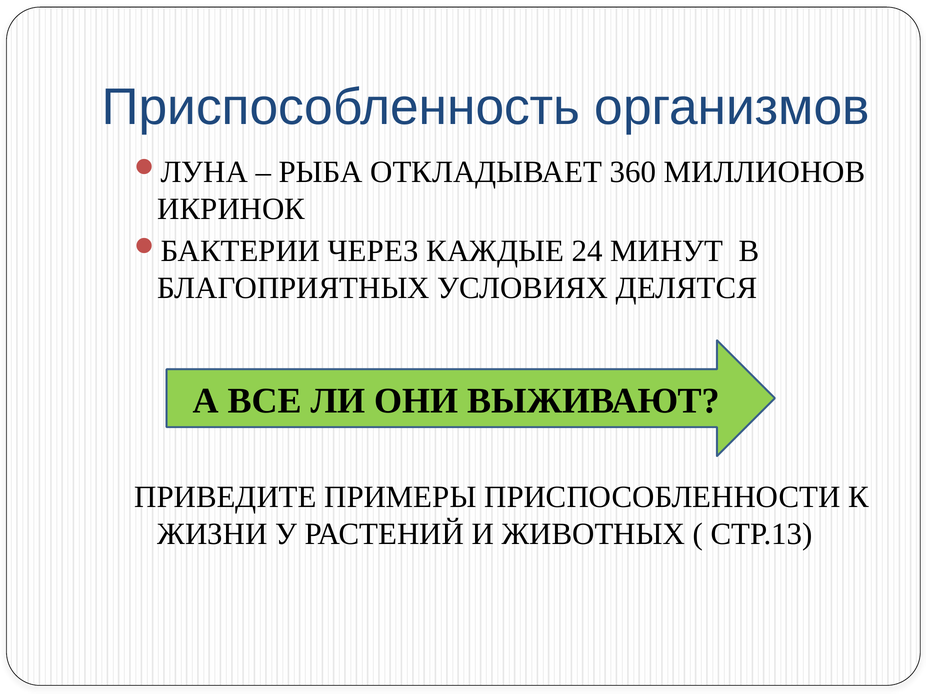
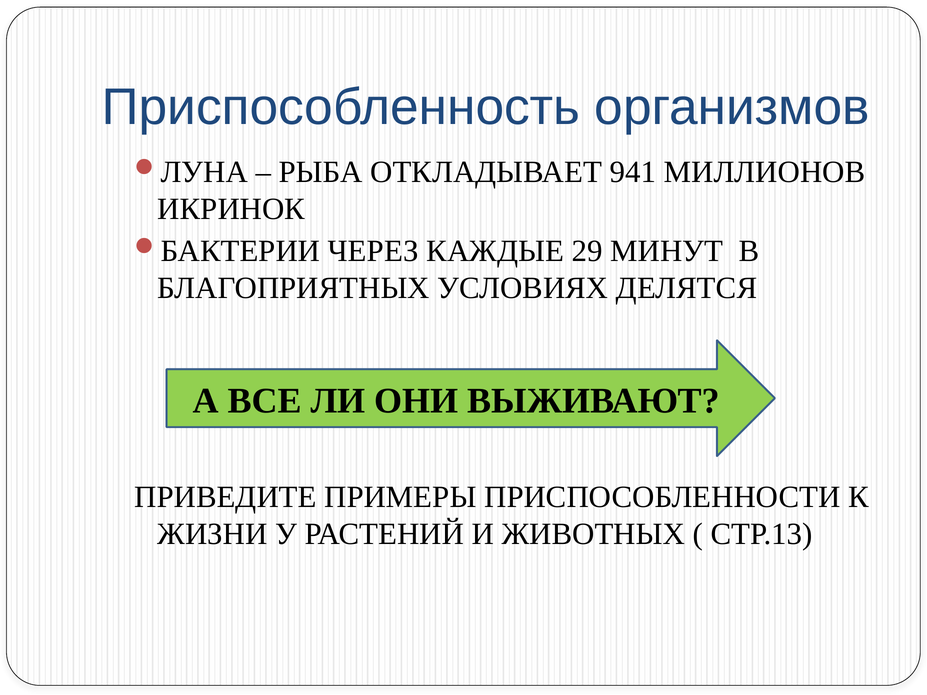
360: 360 -> 941
24: 24 -> 29
